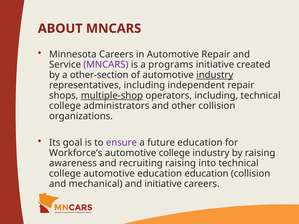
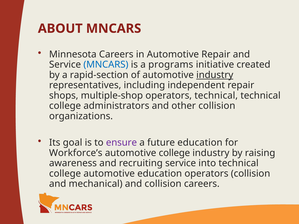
MNCARS at (106, 65) colour: purple -> blue
other-section: other-section -> rapid-section
multiple-shop underline: present -> none
operators including: including -> technical
recruiting raising: raising -> service
education education: education -> operators
and initiative: initiative -> collision
